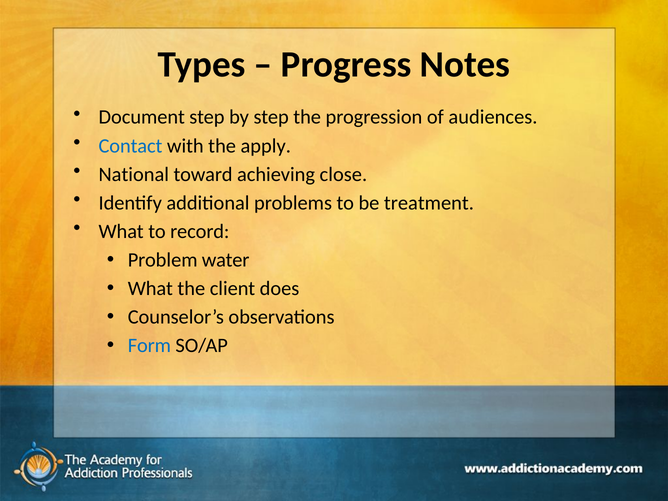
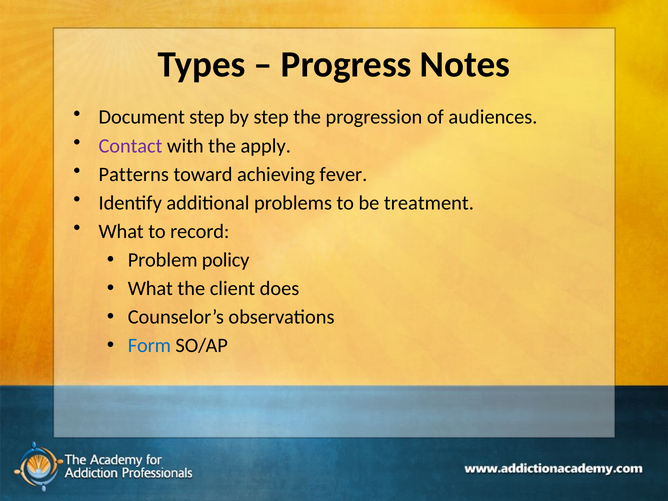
Contact colour: blue -> purple
National: National -> Patterns
close: close -> fever
water: water -> policy
